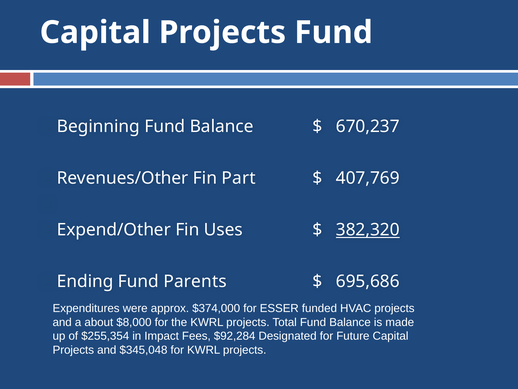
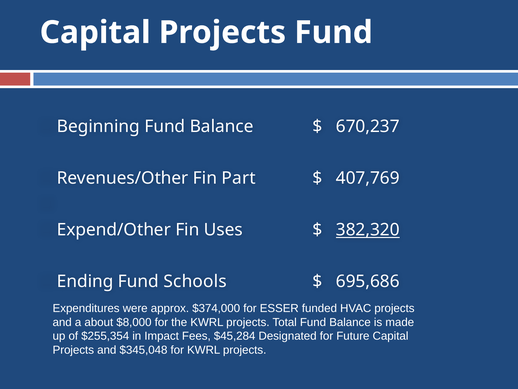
Parents: Parents -> Schools
$92,284: $92,284 -> $45,284
